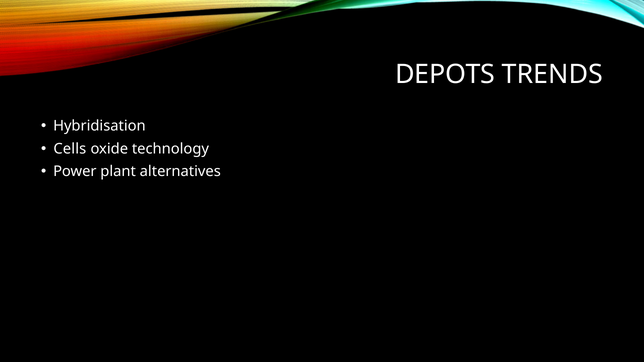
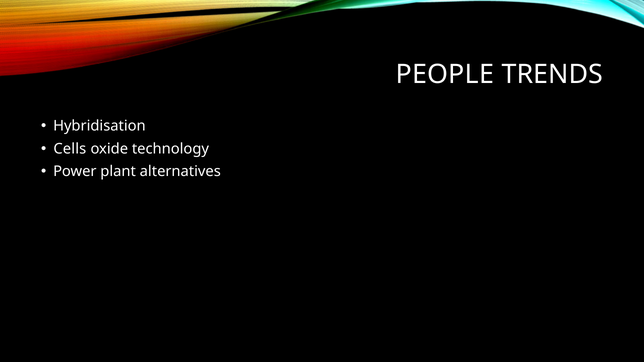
DEPOTS: DEPOTS -> PEOPLE
